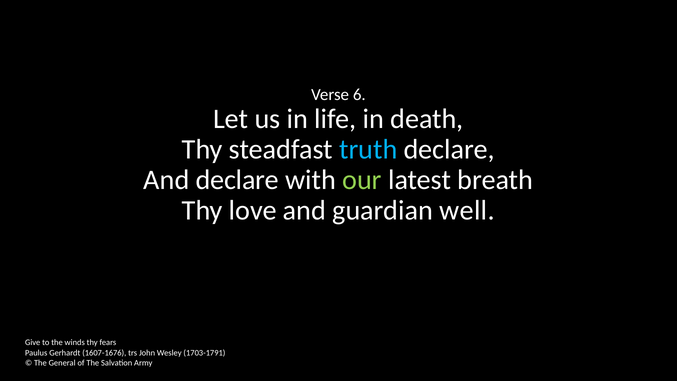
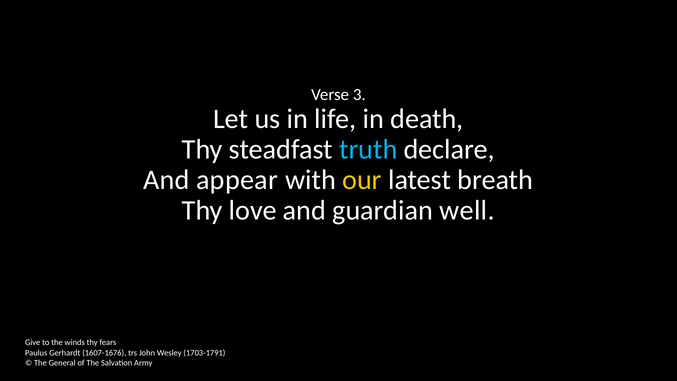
6: 6 -> 3
And declare: declare -> appear
our colour: light green -> yellow
